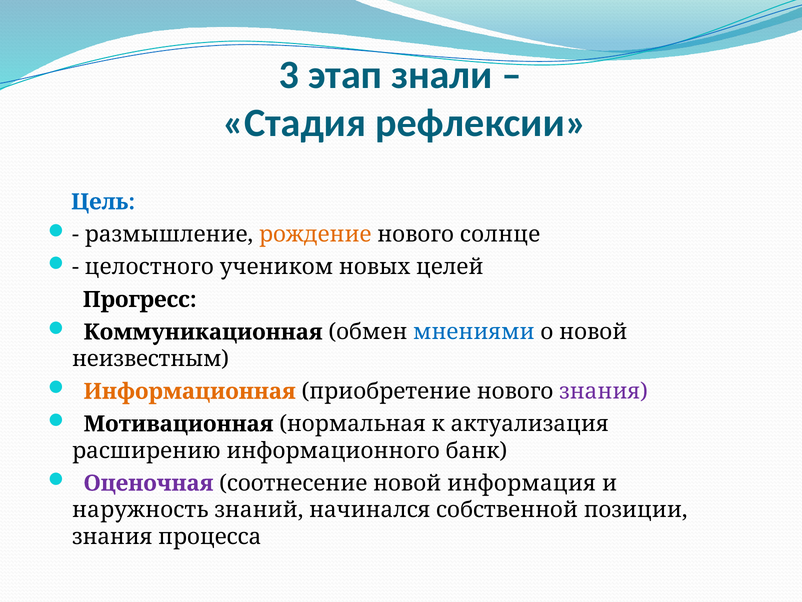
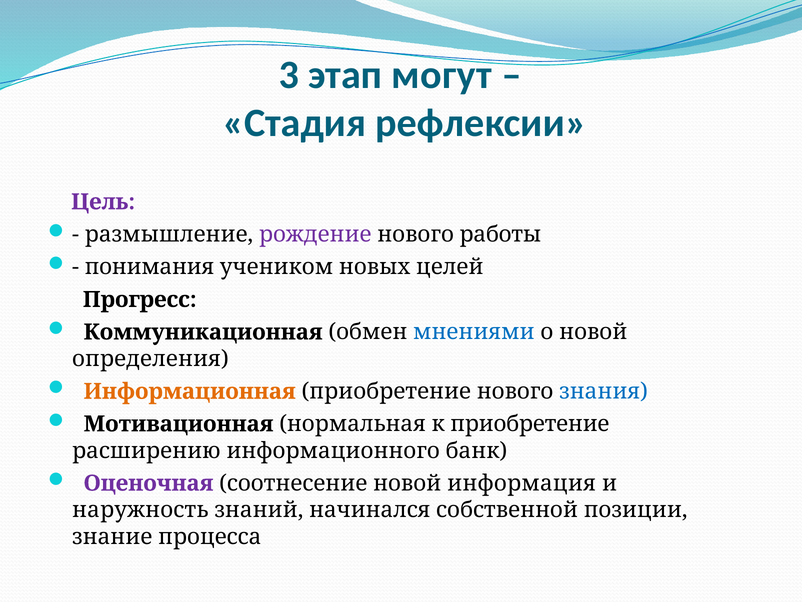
знали: знали -> могут
Цель colour: blue -> purple
рождение colour: orange -> purple
солнце: солнце -> работы
целостного: целостного -> понимания
неизвестным: неизвестным -> определения
знания at (604, 391) colour: purple -> blue
к актуализация: актуализация -> приобретение
знания at (112, 536): знания -> знание
